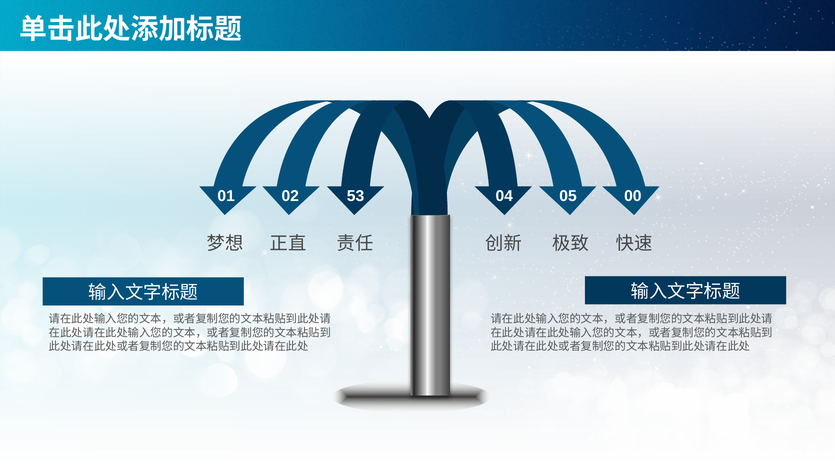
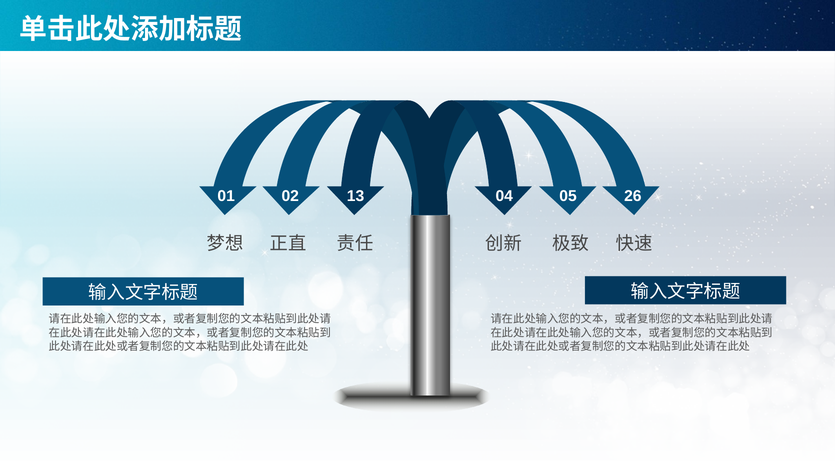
53: 53 -> 13
00: 00 -> 26
